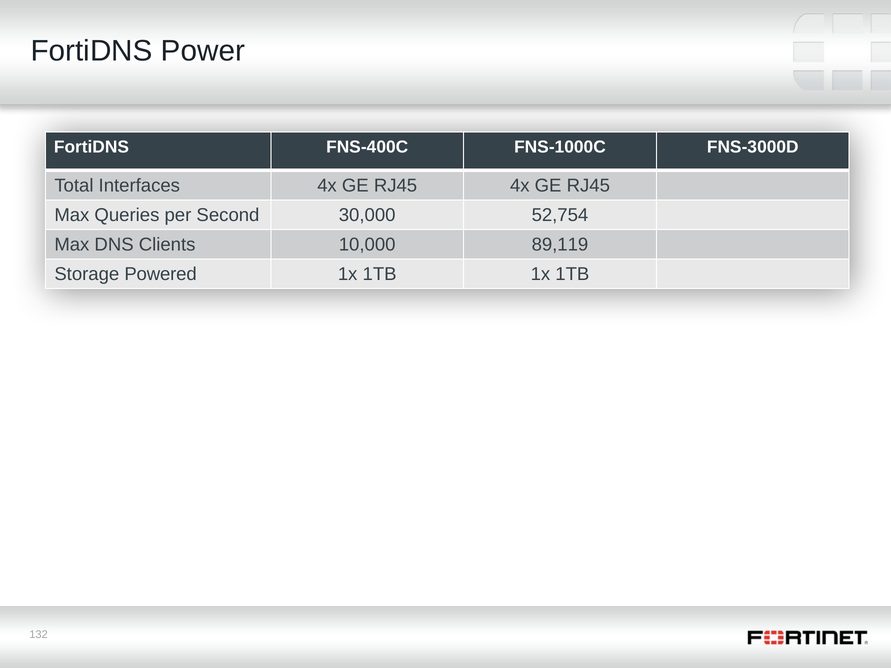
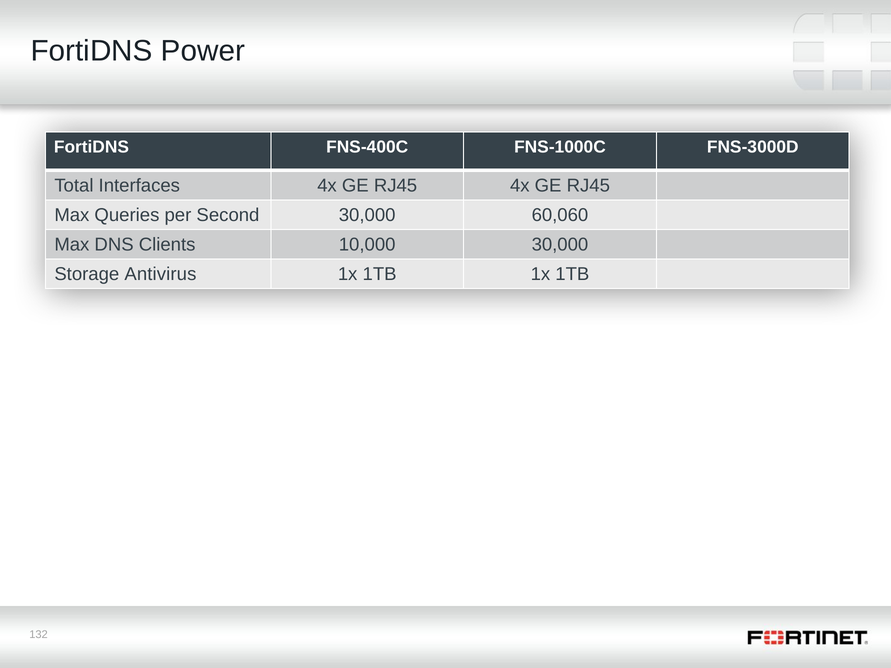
52,754: 52,754 -> 60,060
10,000 89,119: 89,119 -> 30,000
Powered: Powered -> Antivirus
